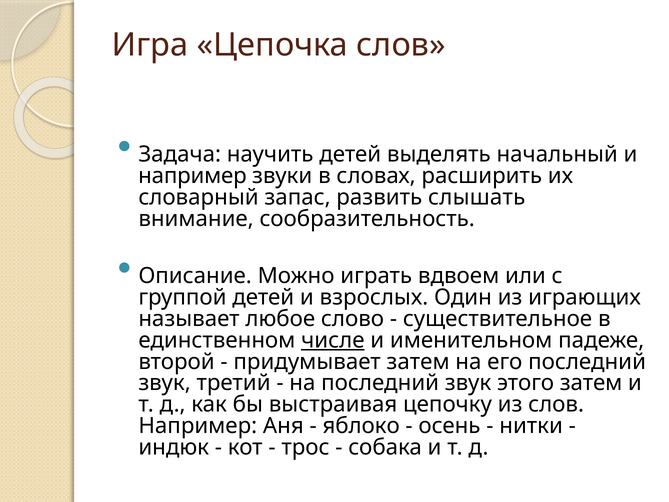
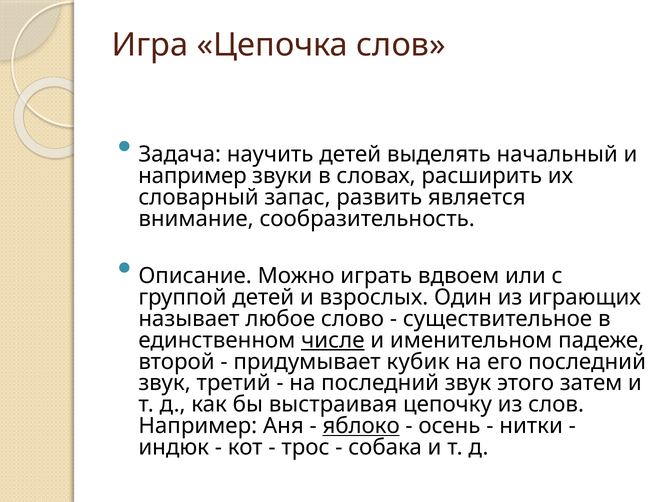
слышать: слышать -> является
придумывает затем: затем -> кубик
яблоко underline: none -> present
